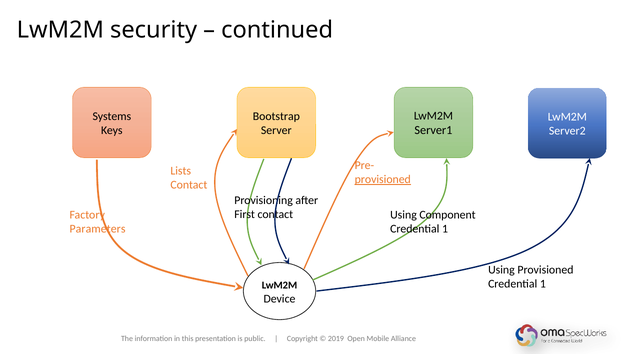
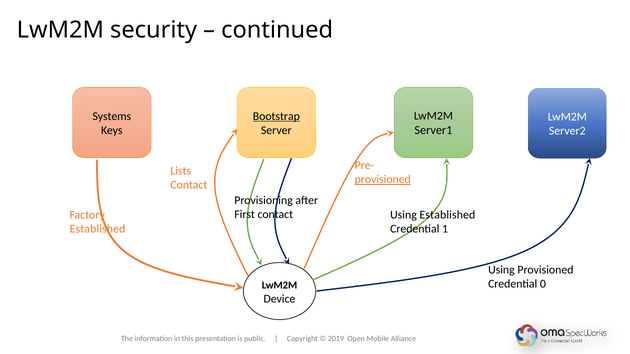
Bootstrap underline: none -> present
Using Component: Component -> Established
Parameters at (98, 229): Parameters -> Established
1 at (543, 284): 1 -> 0
